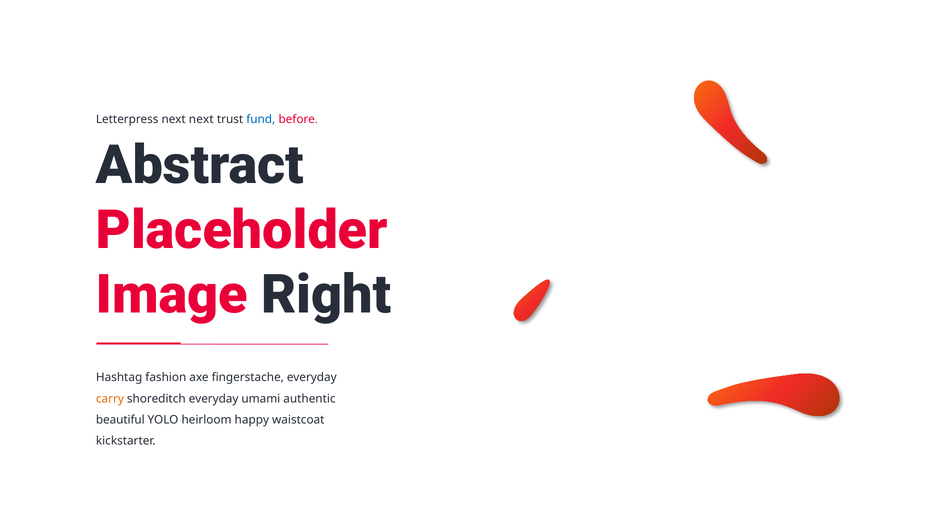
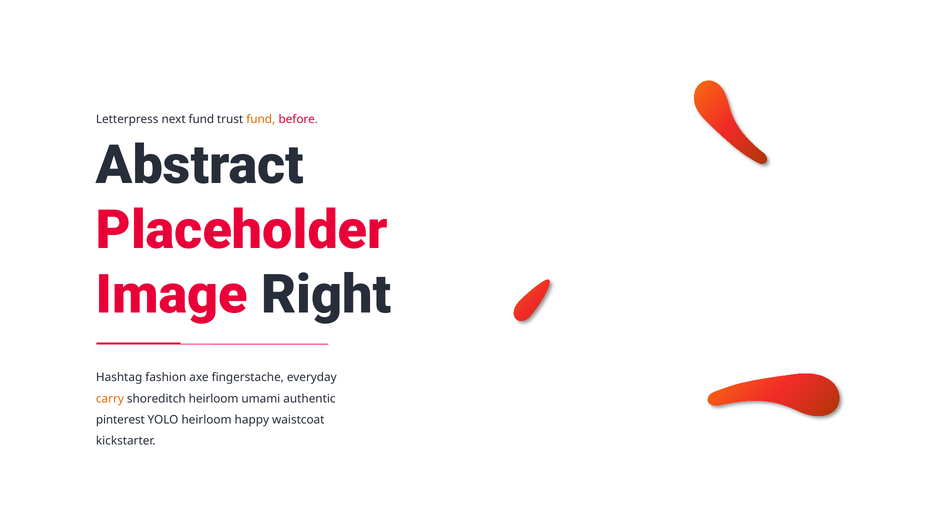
next next: next -> fund
fund at (261, 120) colour: blue -> orange
shoreditch everyday: everyday -> heirloom
beautiful: beautiful -> pinterest
